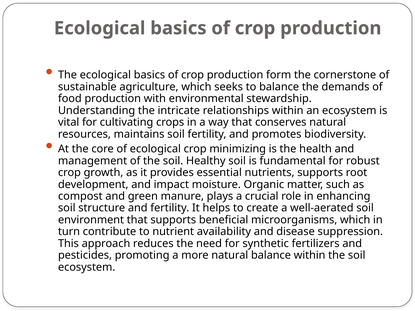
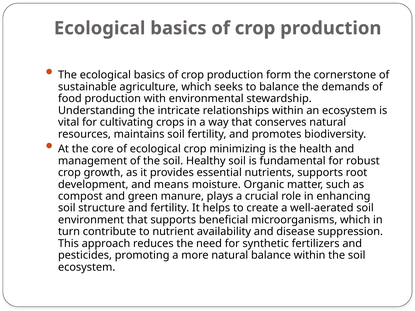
impact: impact -> means
